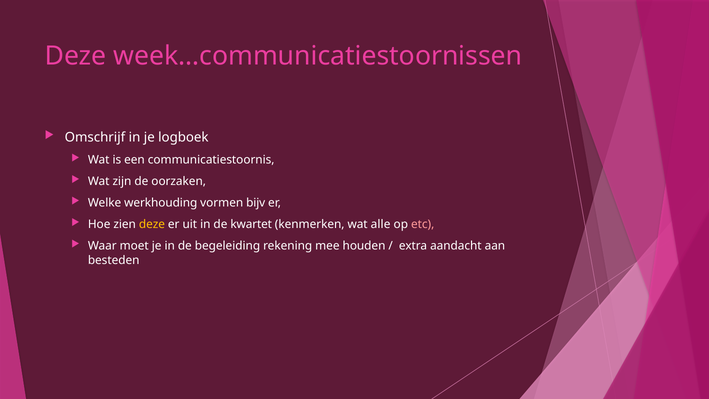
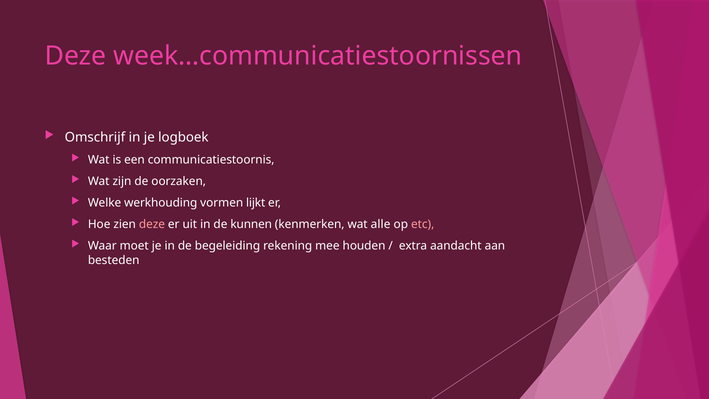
bijv: bijv -> lijkt
deze at (152, 224) colour: yellow -> pink
kwartet: kwartet -> kunnen
